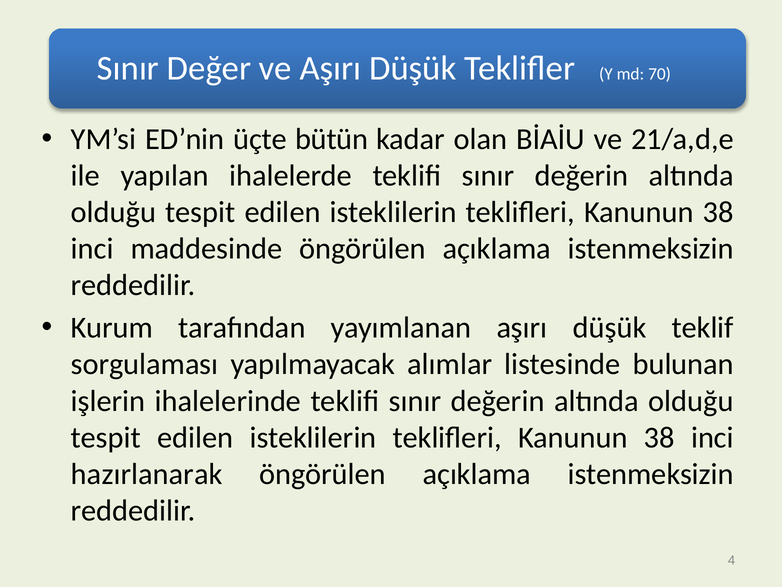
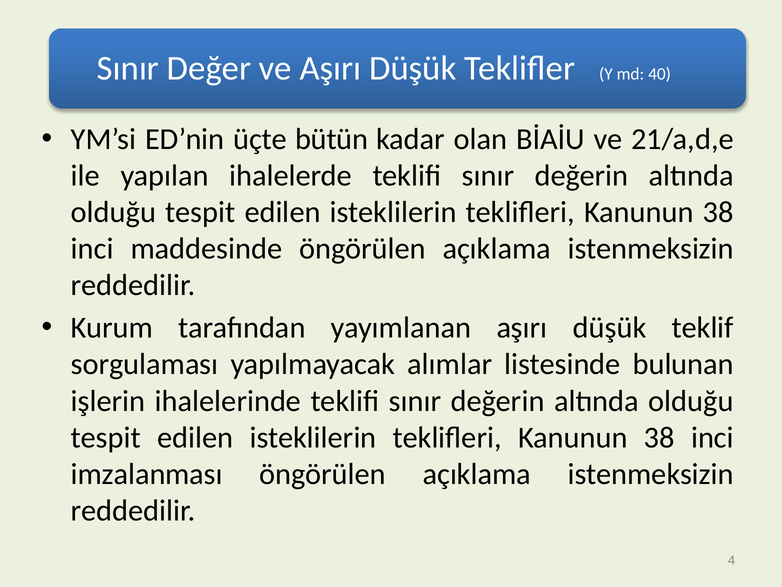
70: 70 -> 40
hazırlanarak: hazırlanarak -> imzalanması
